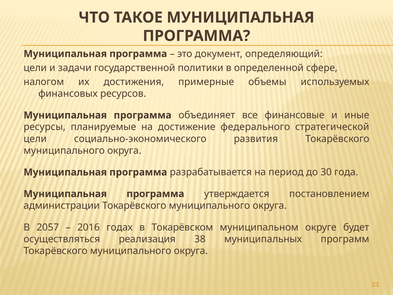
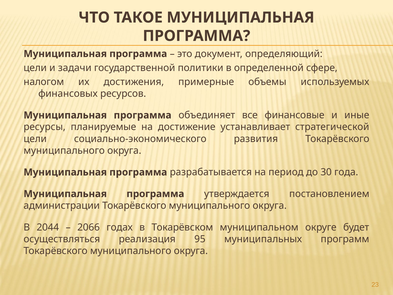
федерального: федерального -> устанавливает
2057: 2057 -> 2044
2016: 2016 -> 2066
38: 38 -> 95
